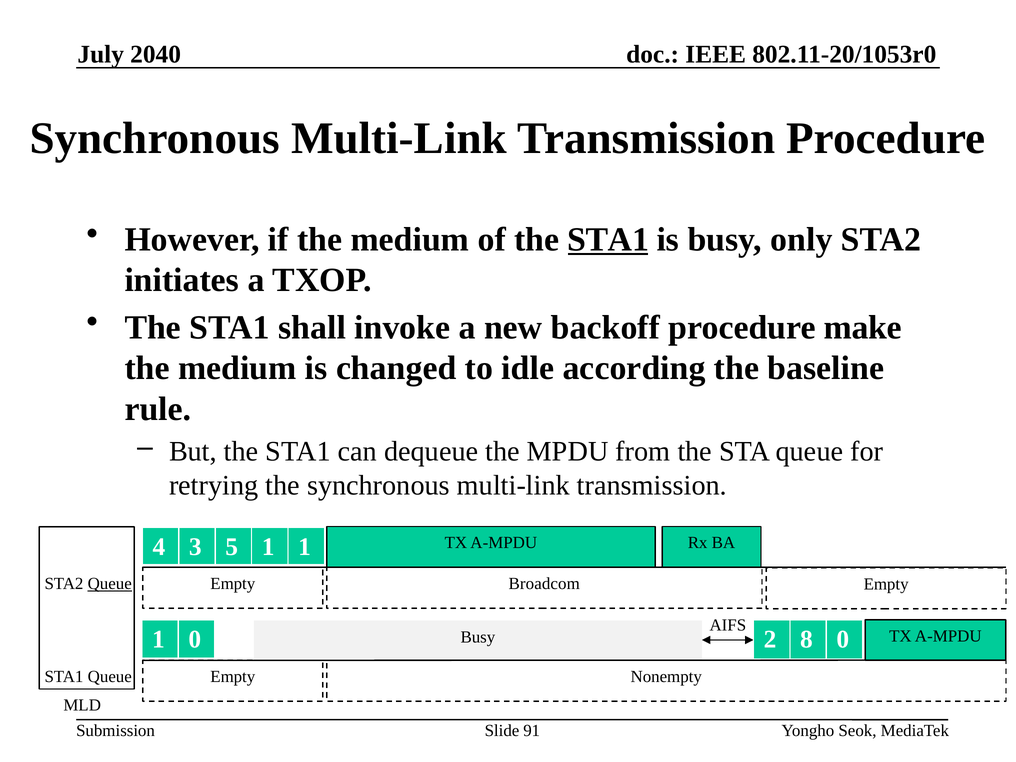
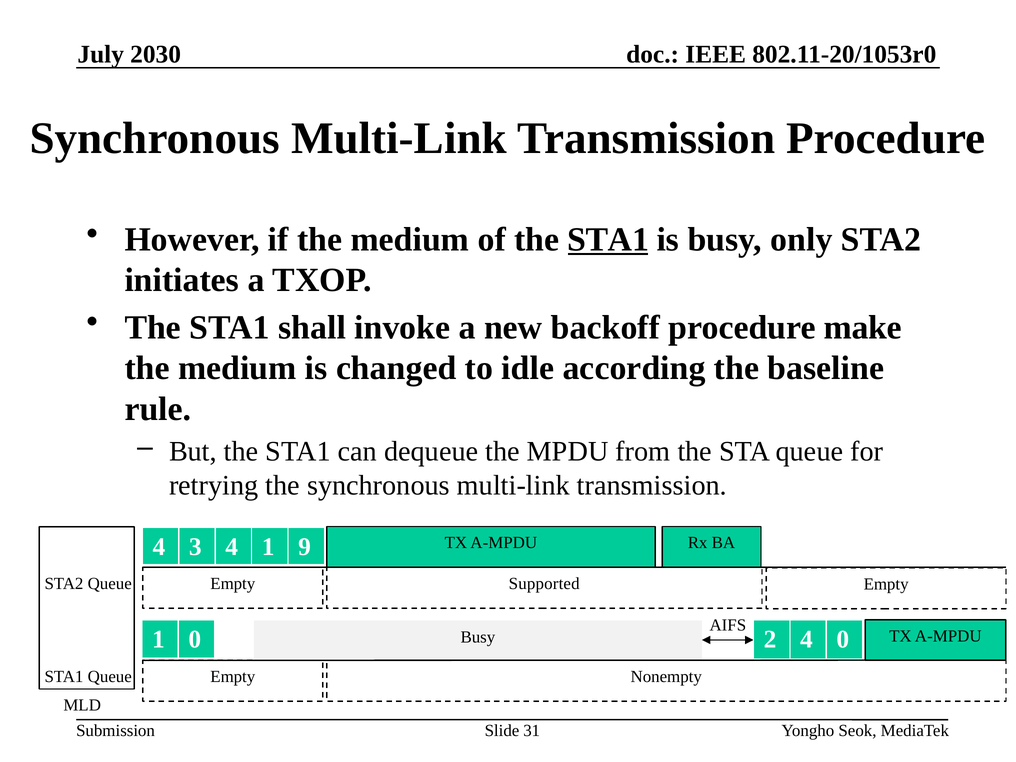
2040: 2040 -> 2030
3 5: 5 -> 4
1 at (305, 547): 1 -> 9
Broadcom: Broadcom -> Supported
Queue at (110, 584) underline: present -> none
2 8: 8 -> 4
91: 91 -> 31
